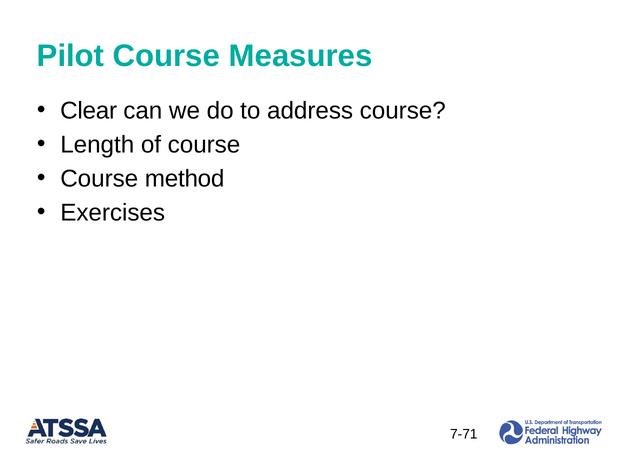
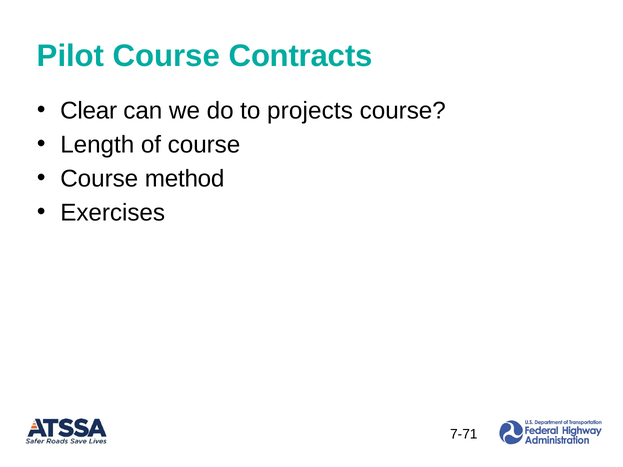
Measures: Measures -> Contracts
address: address -> projects
